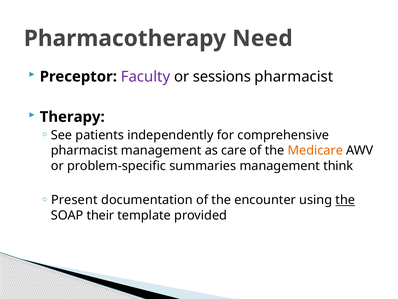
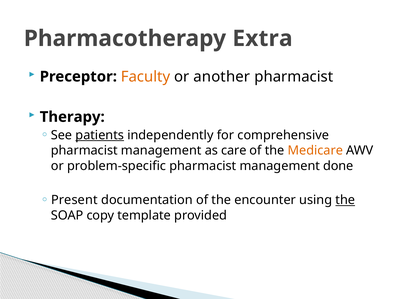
Need: Need -> Extra
Faculty colour: purple -> orange
sessions: sessions -> another
patients underline: none -> present
problem-specific summaries: summaries -> pharmacist
think: think -> done
their: their -> copy
